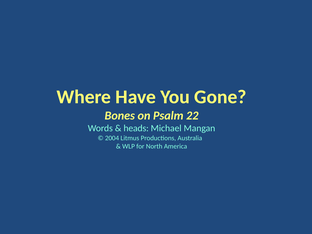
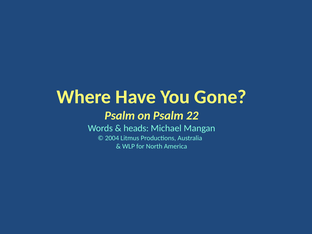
Bones at (120, 116): Bones -> Psalm
